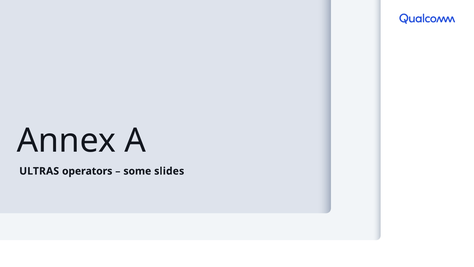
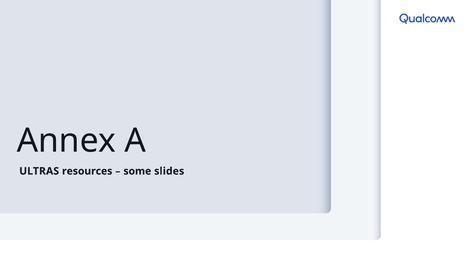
operators: operators -> resources
